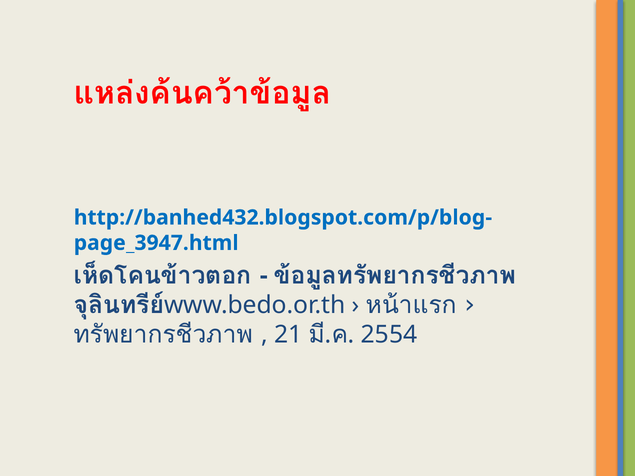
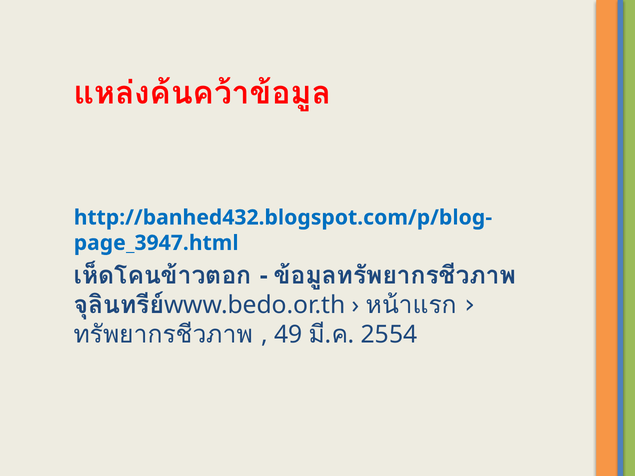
21: 21 -> 49
